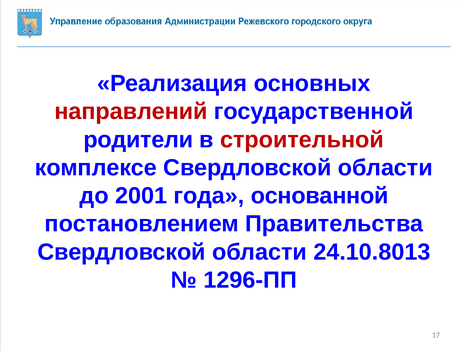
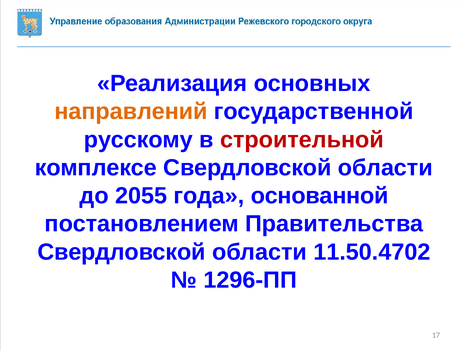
направлений colour: red -> orange
родители: родители -> русскому
2001: 2001 -> 2055
24.10.8013: 24.10.8013 -> 11.50.4702
